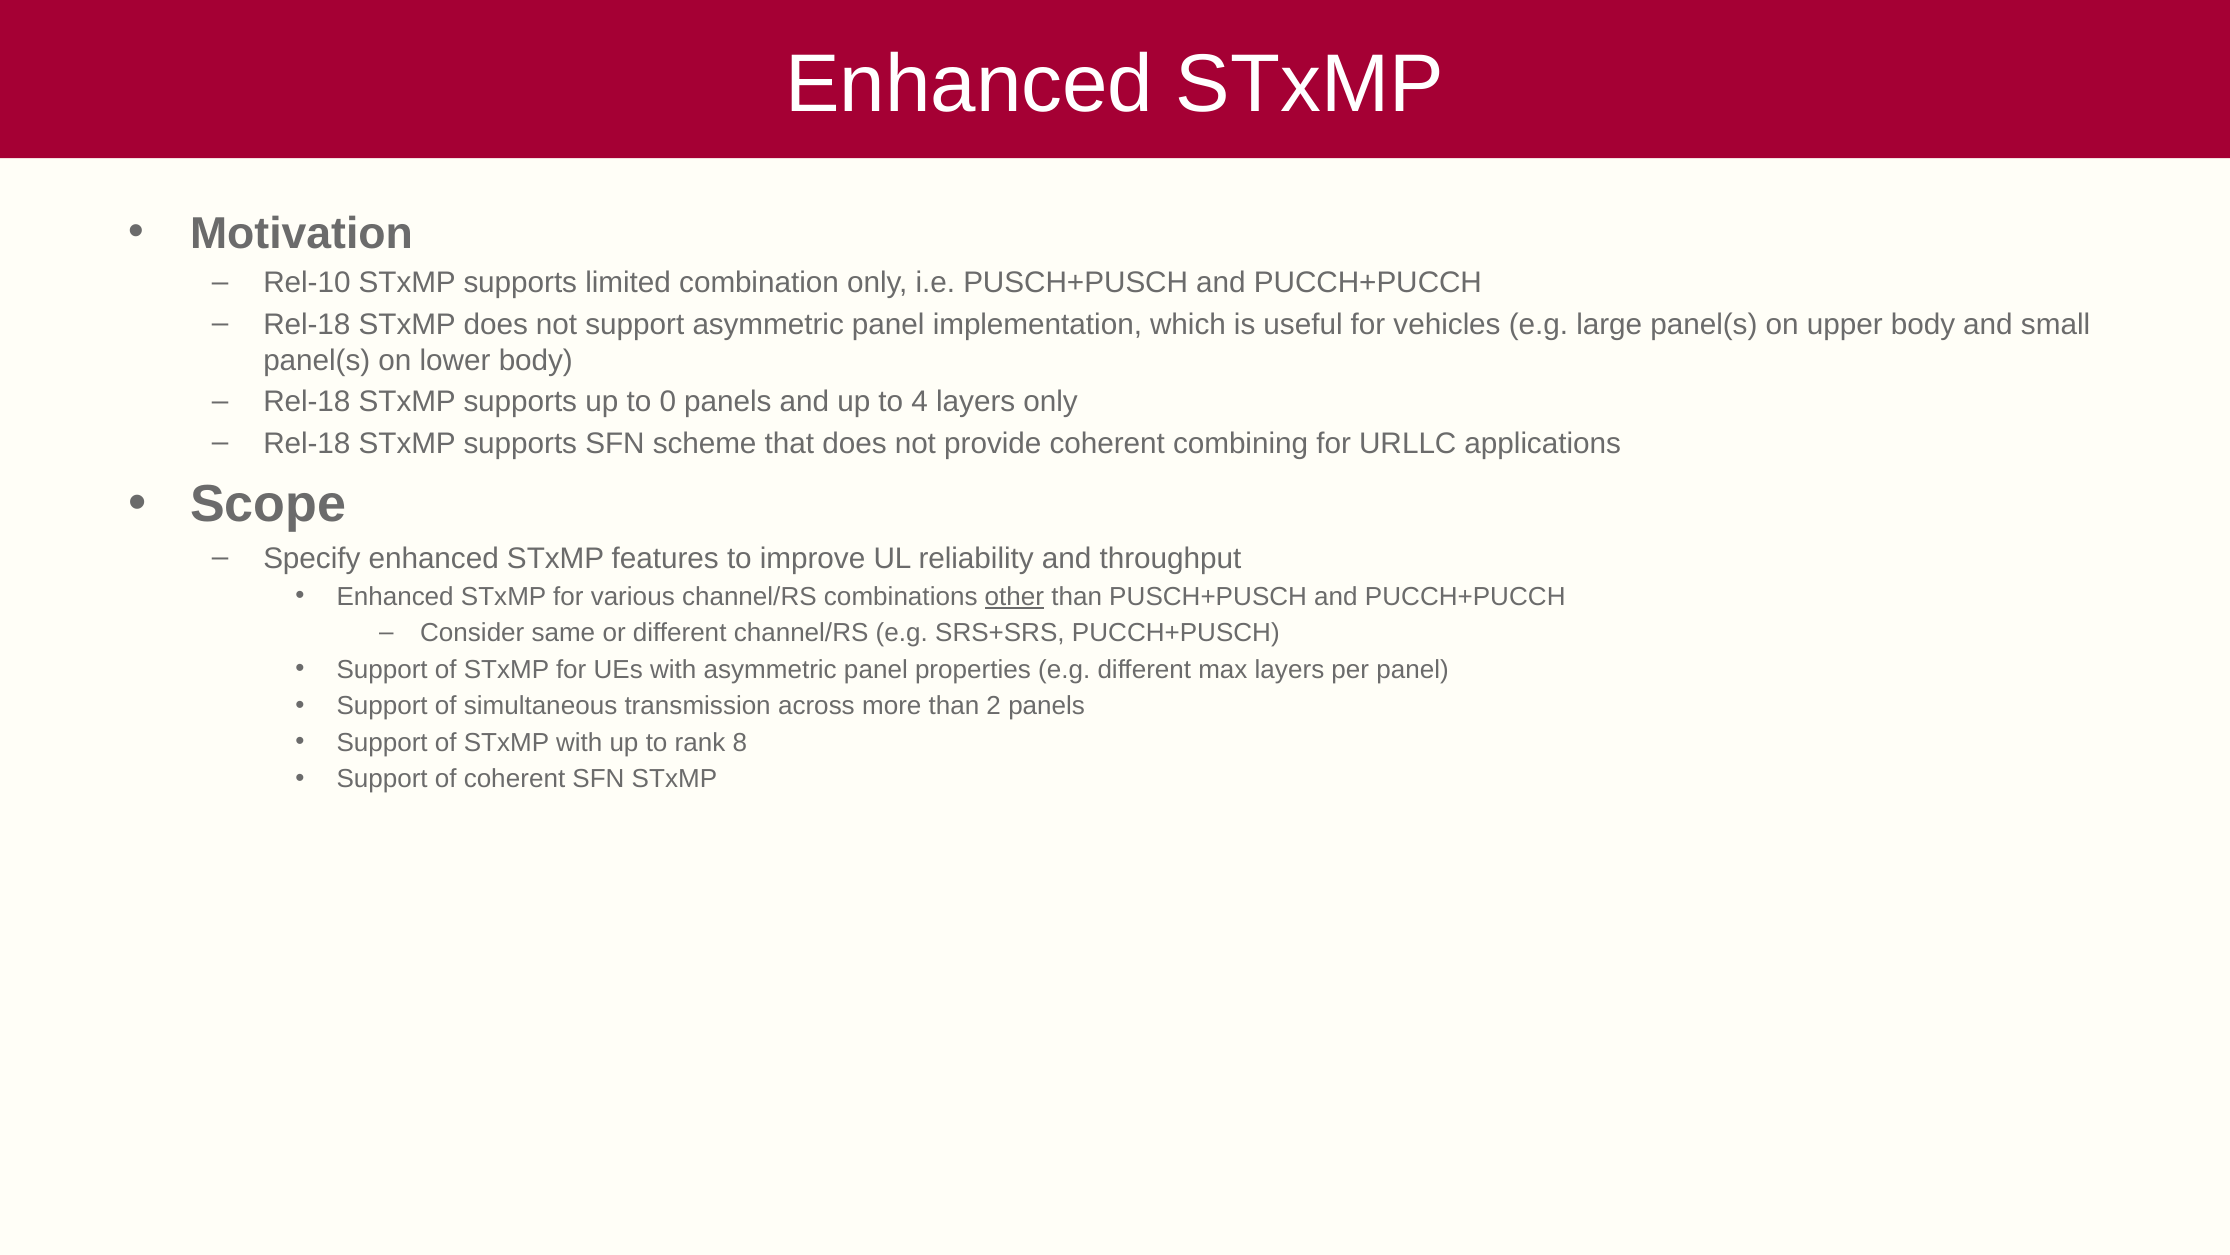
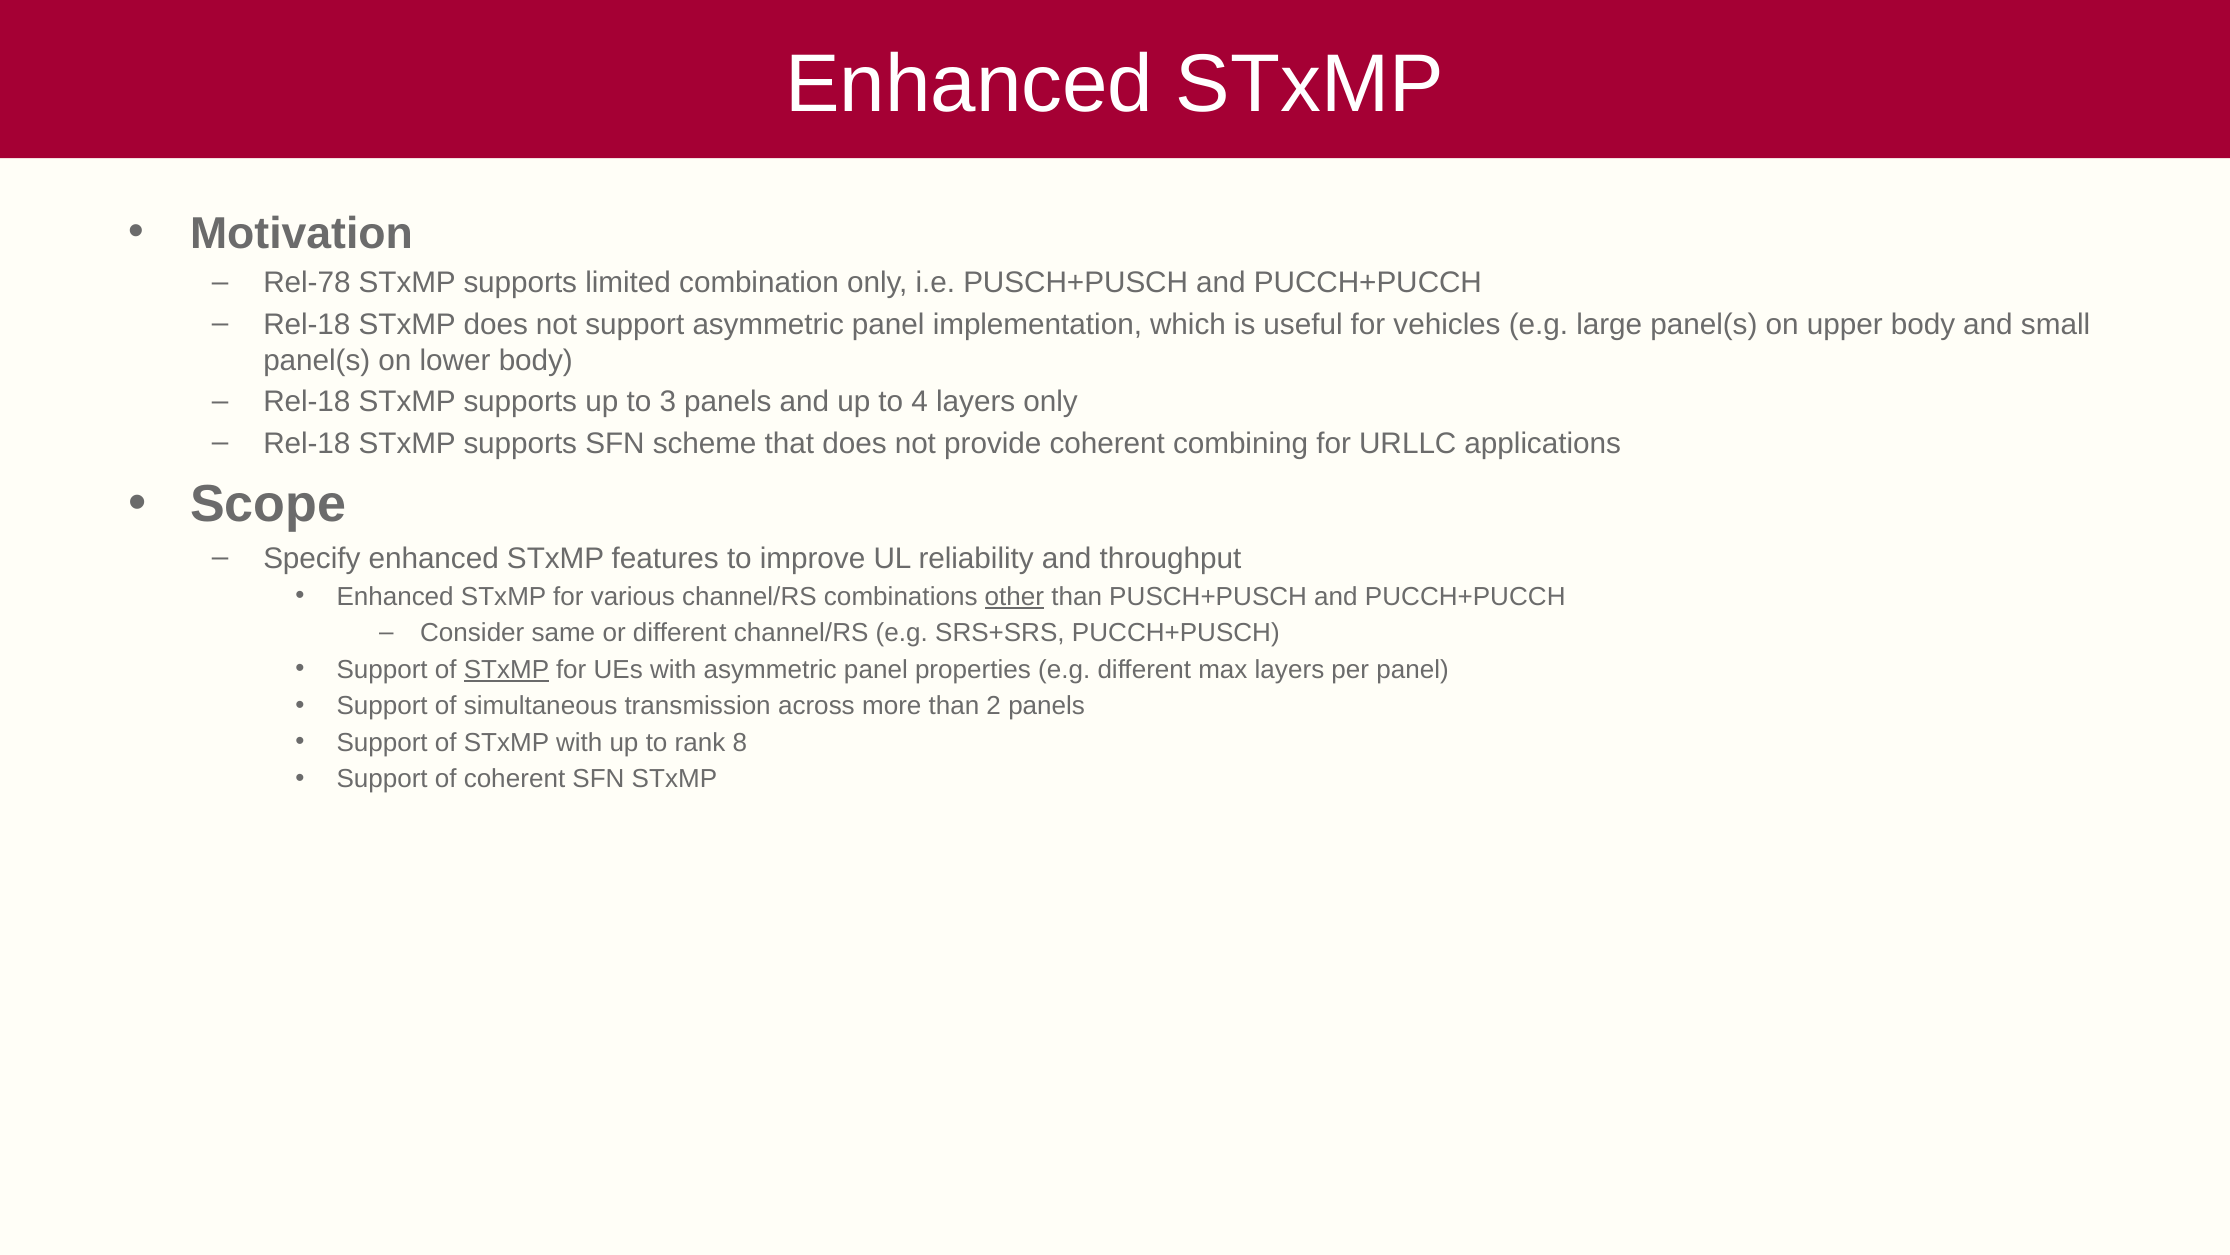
Rel-10: Rel-10 -> Rel-78
0: 0 -> 3
STxMP at (506, 669) underline: none -> present
